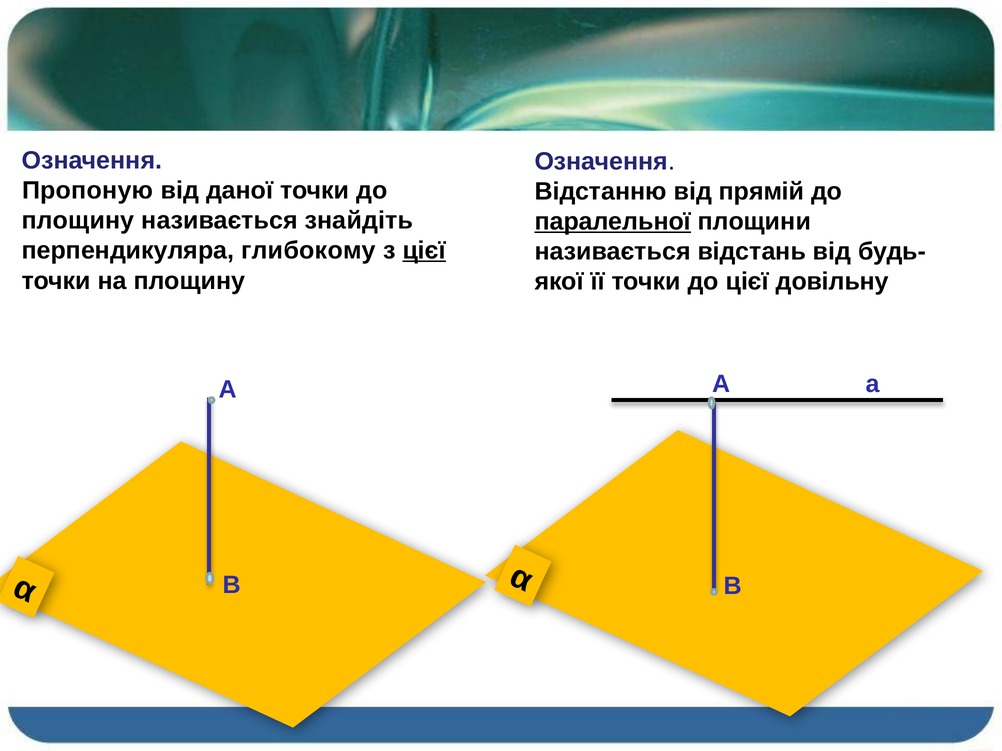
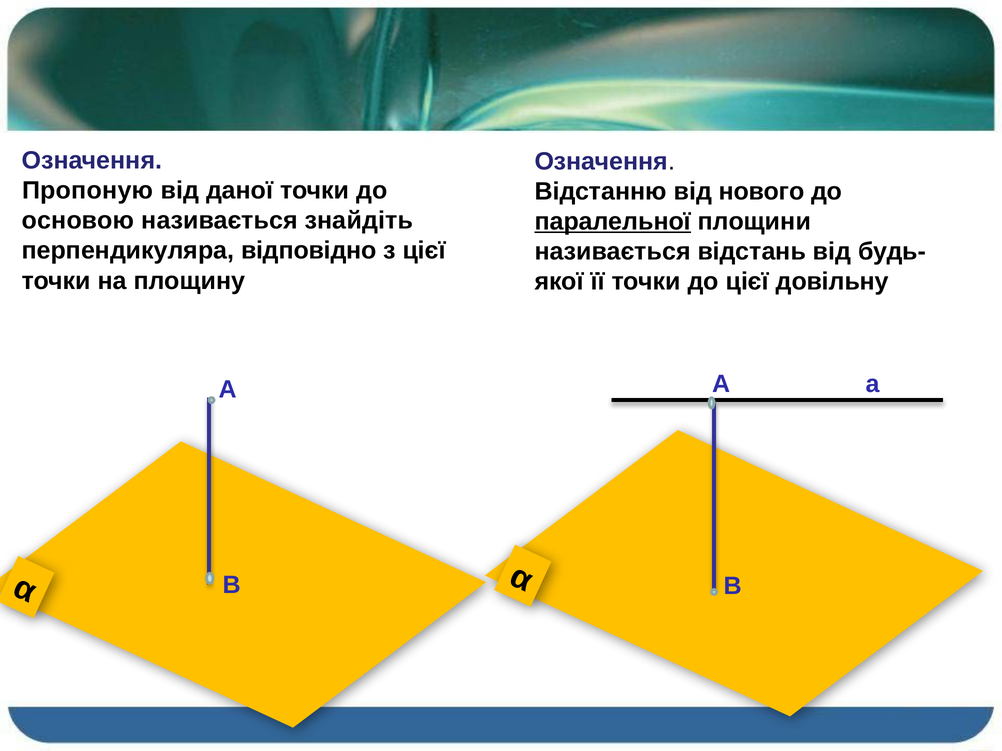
прямій: прямій -> нового
площину at (78, 221): площину -> основою
глибокому: глибокому -> відповідно
цієї at (424, 251) underline: present -> none
